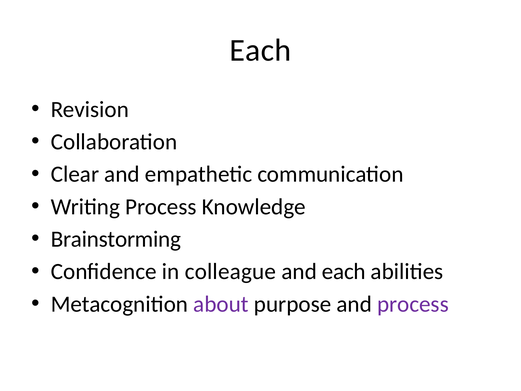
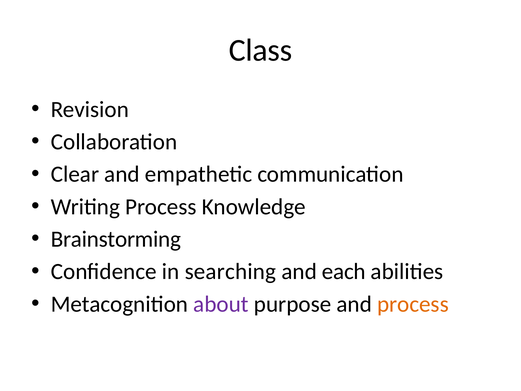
Each at (260, 50): Each -> Class
colleague: colleague -> searching
process at (413, 304) colour: purple -> orange
